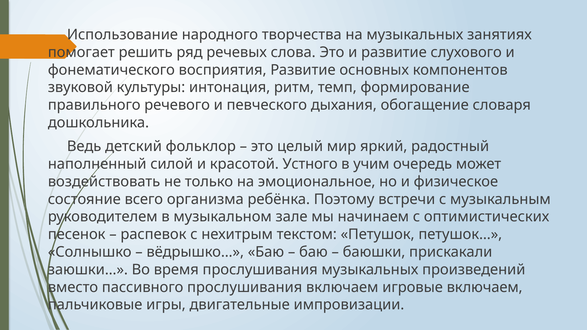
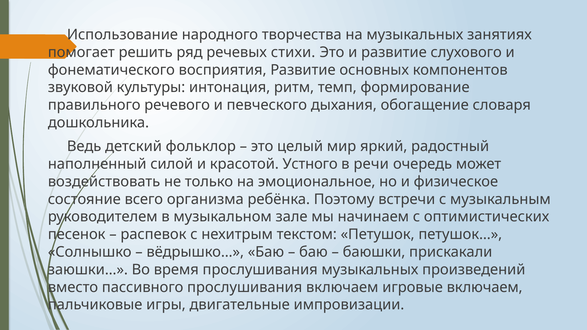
слова: слова -> стихи
учим: учим -> речи
